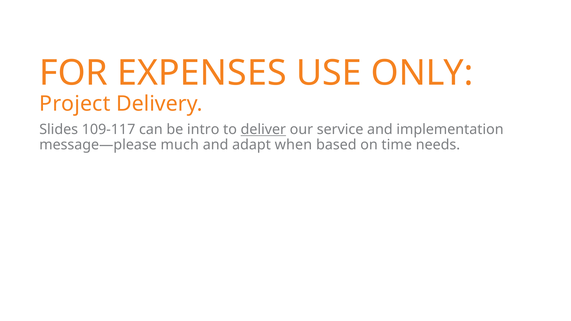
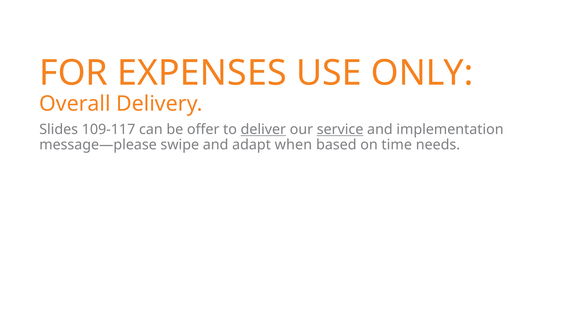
Project: Project -> Overall
intro: intro -> offer
service underline: none -> present
much: much -> swipe
